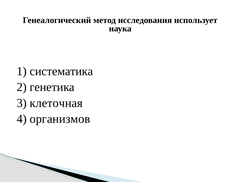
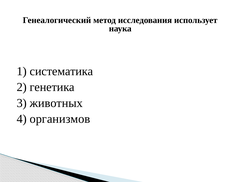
клеточная: клеточная -> животных
